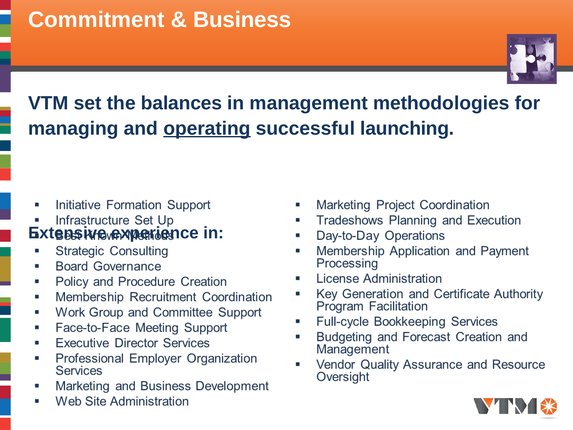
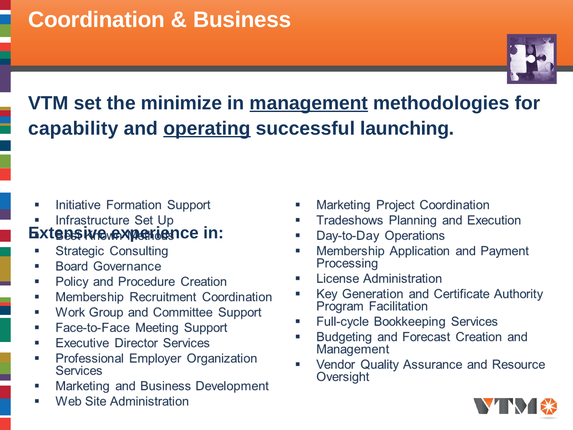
Commitment: Commitment -> Coordination
balances: balances -> minimize
management underline: none -> present
managing: managing -> capability
